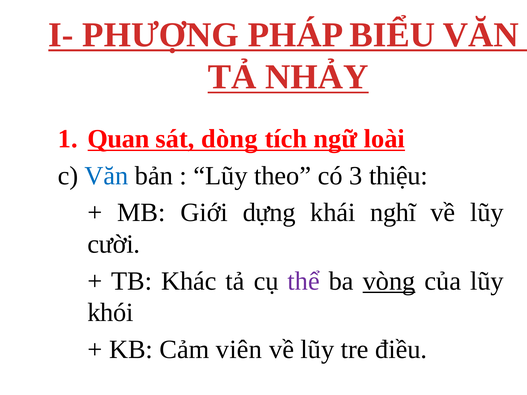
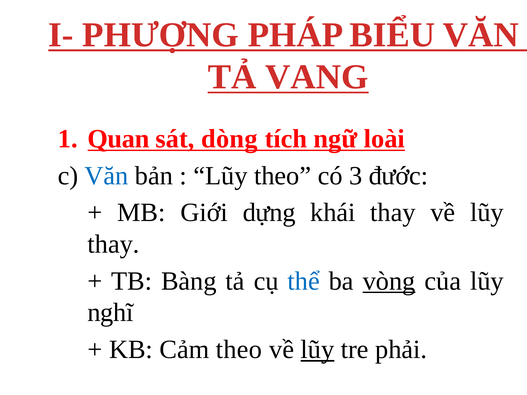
NHẢY: NHẢY -> VANG
thiệu: thiệu -> đước
khái nghĩ: nghĩ -> thay
cười at (114, 244): cười -> thay
Khác: Khác -> Bàng
thể colour: purple -> blue
khói: khói -> nghĩ
Cảm viên: viên -> theo
lũy at (317, 350) underline: none -> present
điều: điều -> phải
